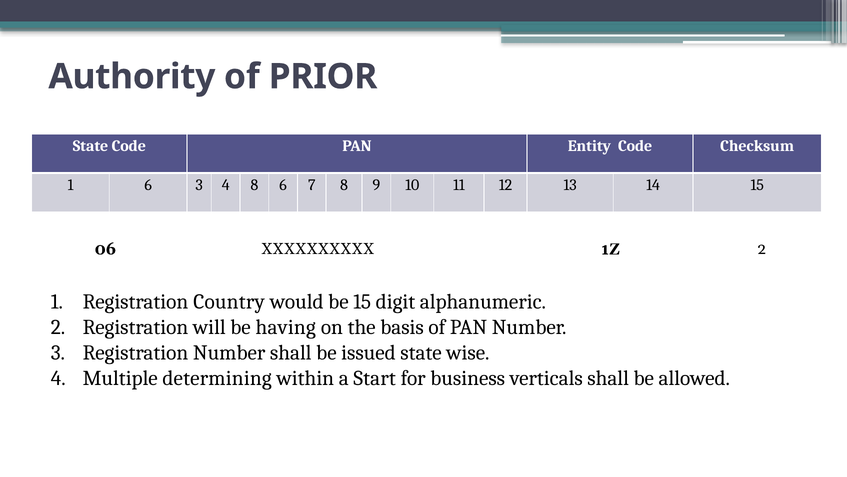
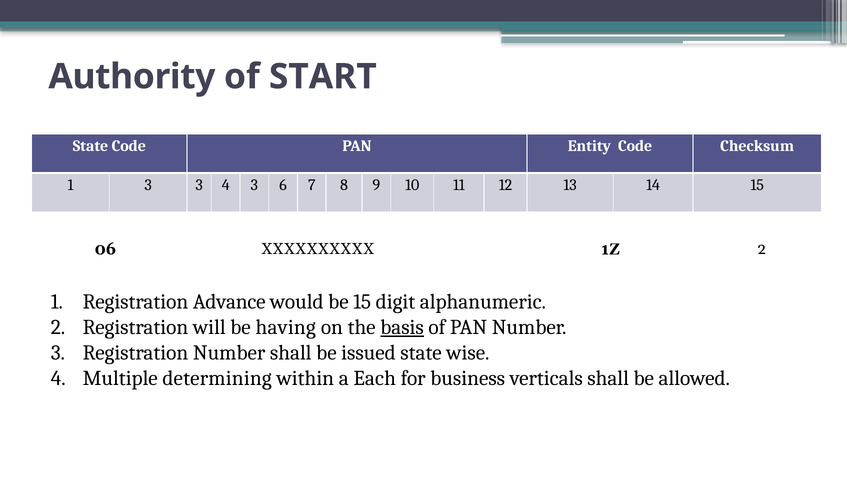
PRIOR: PRIOR -> START
1 6: 6 -> 3
4 8: 8 -> 3
Country: Country -> Advance
basis underline: none -> present
Start: Start -> Each
